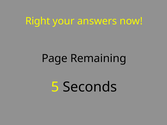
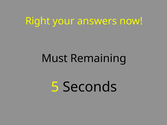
Page: Page -> Must
